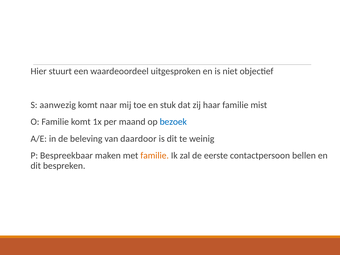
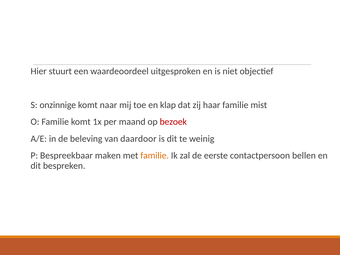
aanwezig: aanwezig -> onzinnige
stuk: stuk -> klap
bezoek colour: blue -> red
